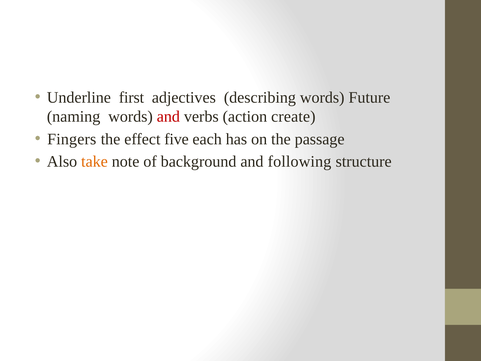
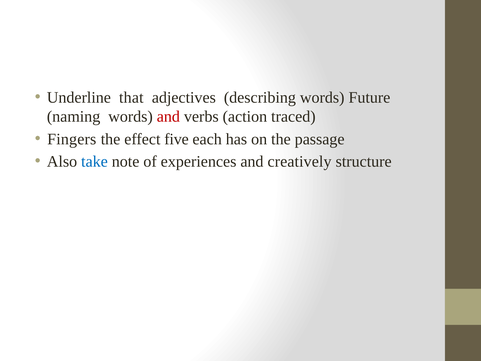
first: first -> that
create: create -> traced
take colour: orange -> blue
background: background -> experiences
following: following -> creatively
